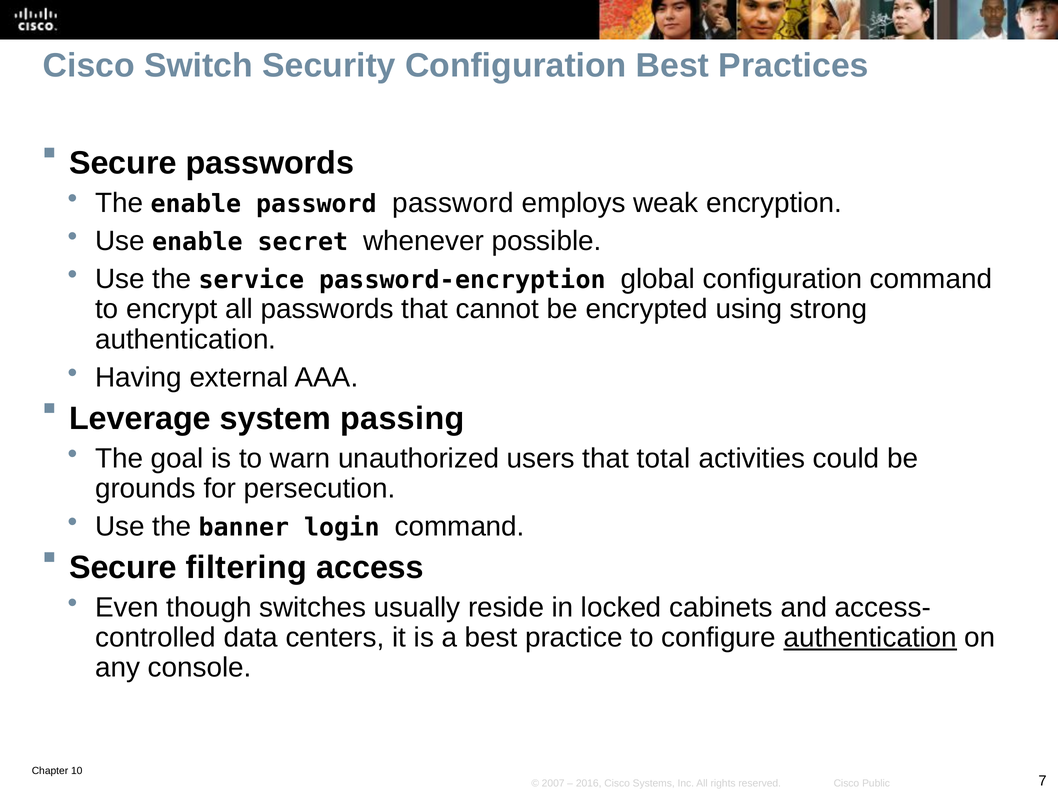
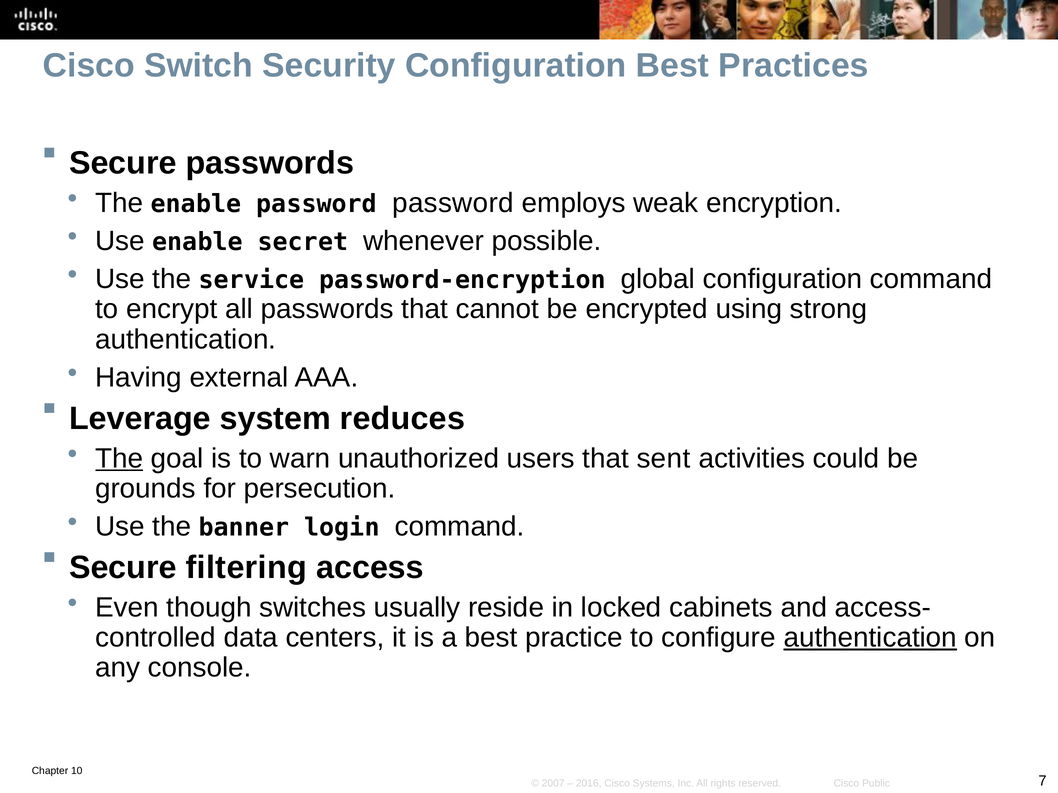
passing: passing -> reduces
The at (119, 459) underline: none -> present
total: total -> sent
